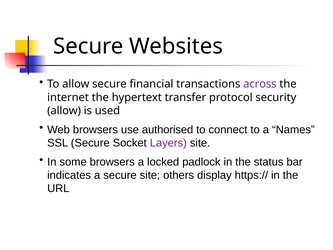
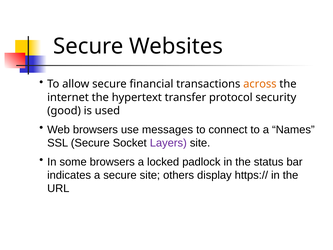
across colour: purple -> orange
allow at (64, 111): allow -> good
authorised: authorised -> messages
